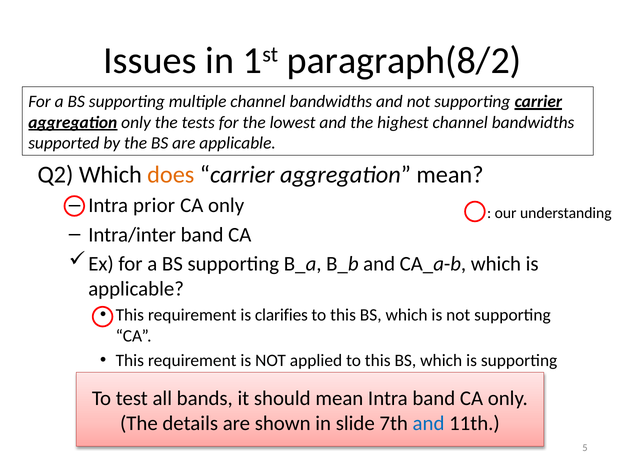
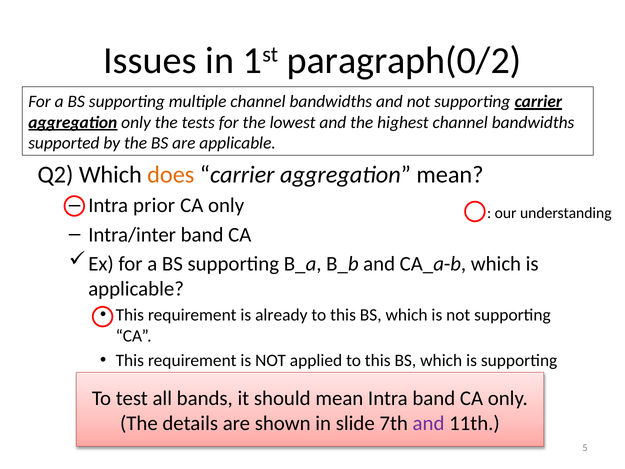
paragraph(8/2: paragraph(8/2 -> paragraph(0/2
clarifies: clarifies -> already
and at (429, 423) colour: blue -> purple
